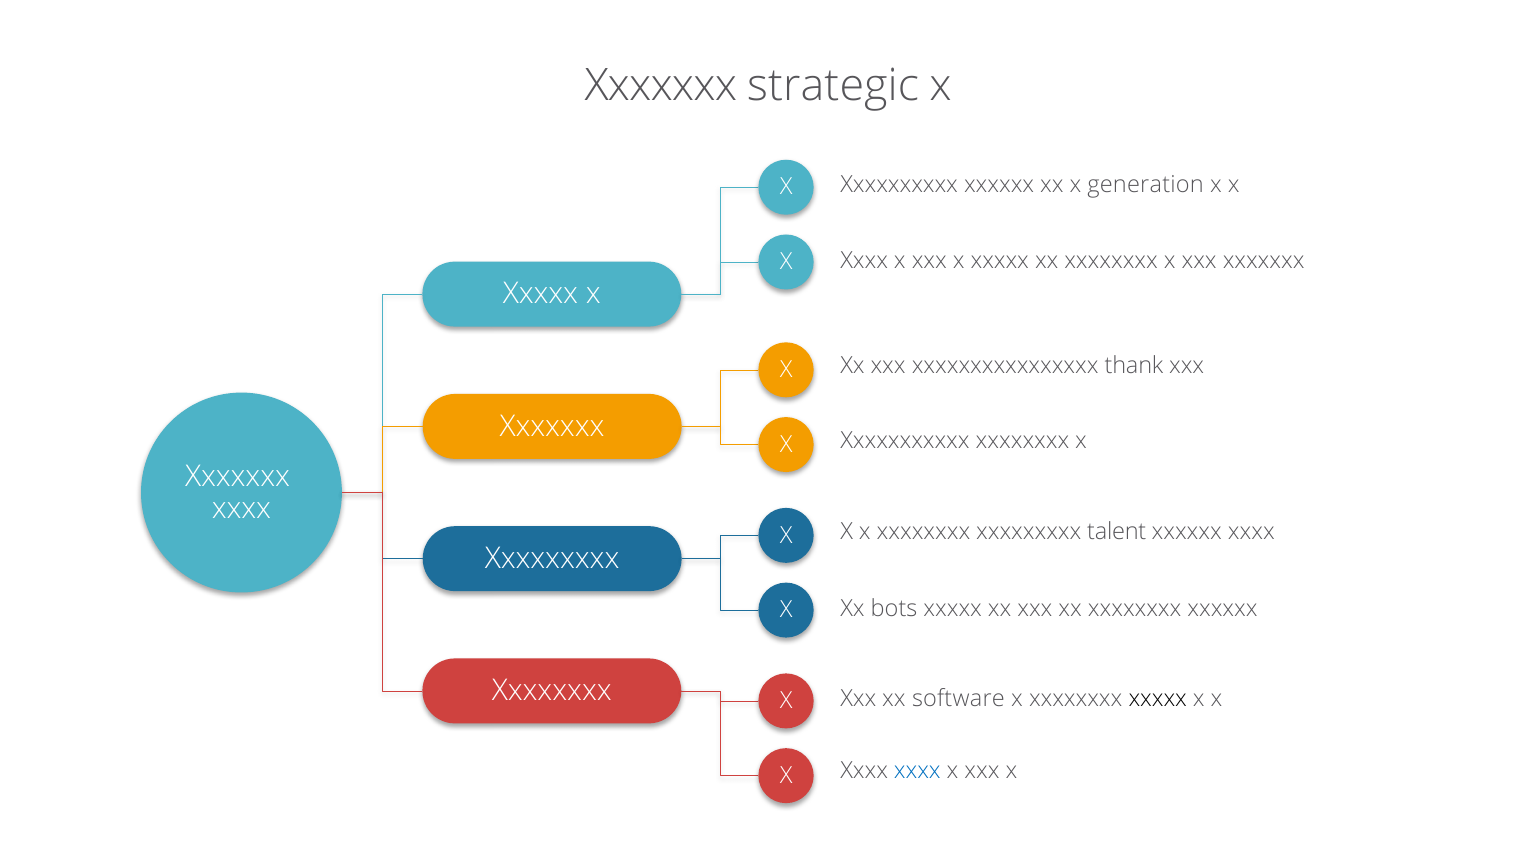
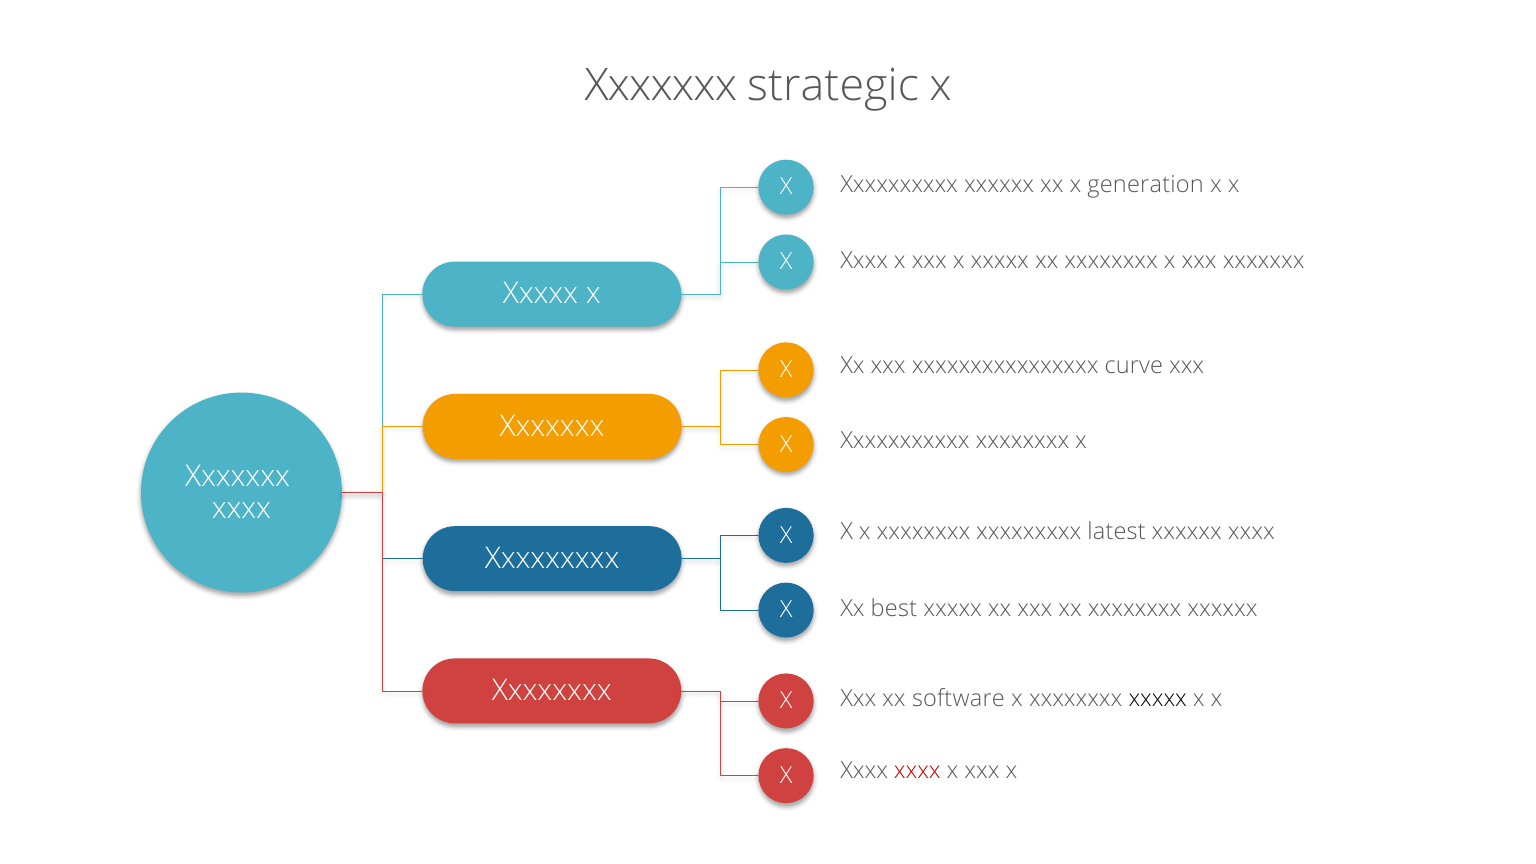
thank: thank -> curve
talent: talent -> latest
bots: bots -> best
xxxx at (917, 771) colour: blue -> red
